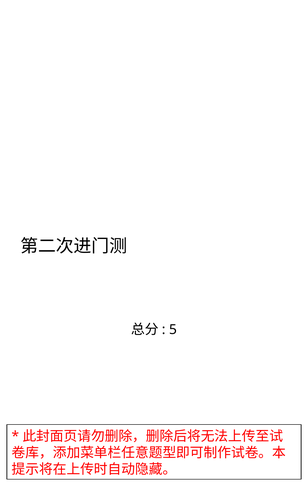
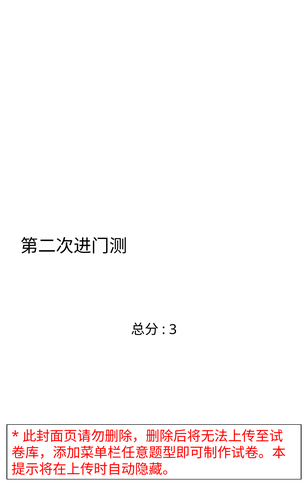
5: 5 -> 3
